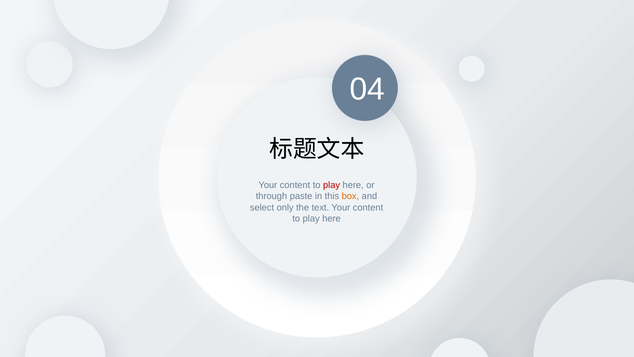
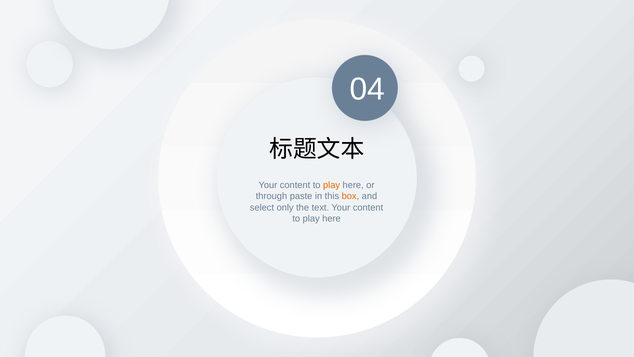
play at (332, 185) colour: red -> orange
